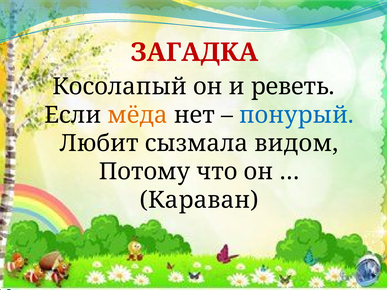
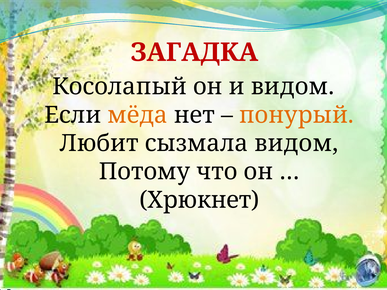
и реветь: реветь -> видом
понурый colour: blue -> orange
Караван: Караван -> Хрюкнет
